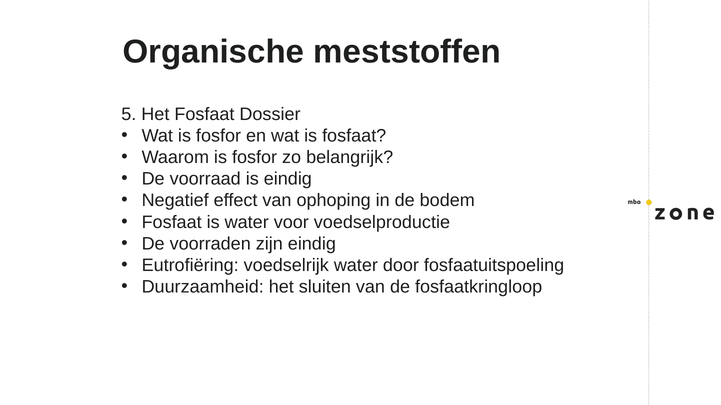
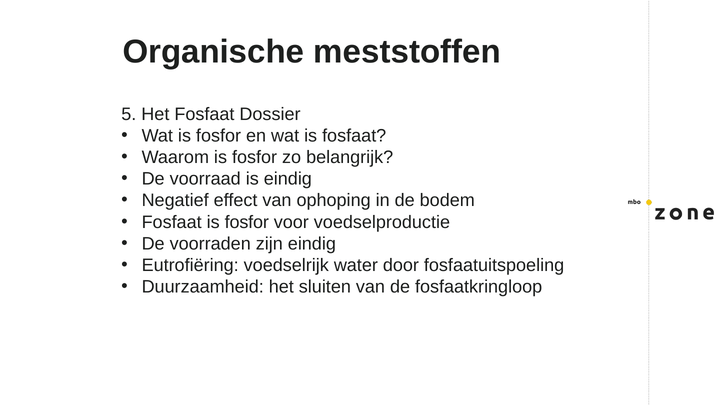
Fosfaat is water: water -> fosfor
